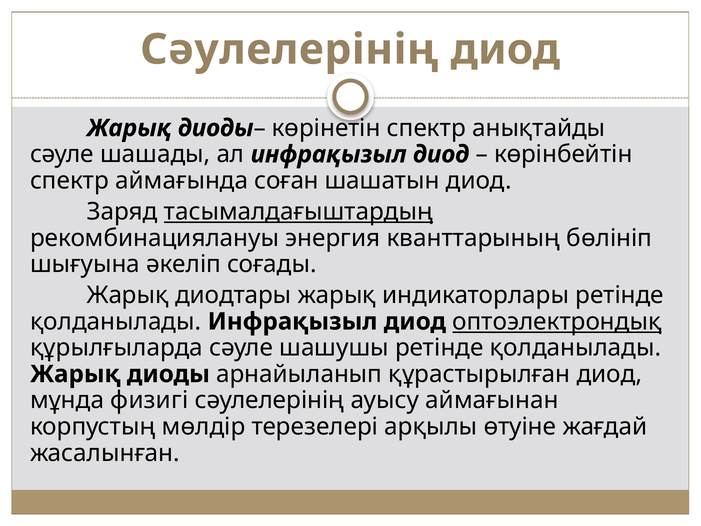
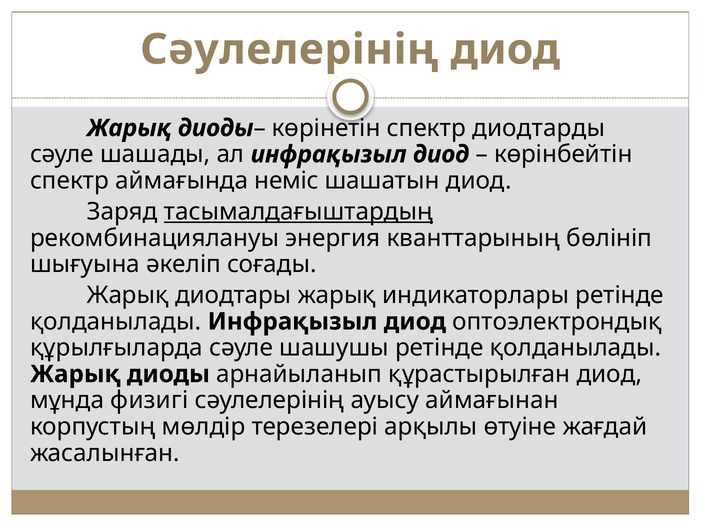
анықтайды: анықтайды -> диодтарды
соған: соған -> неміс
оптоэлектрондық underline: present -> none
